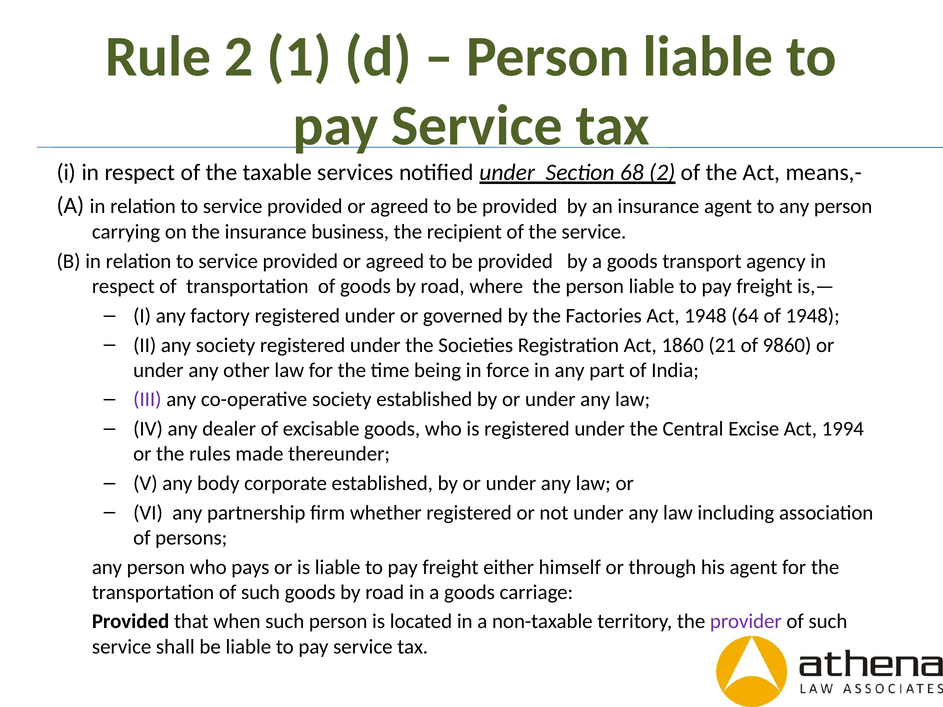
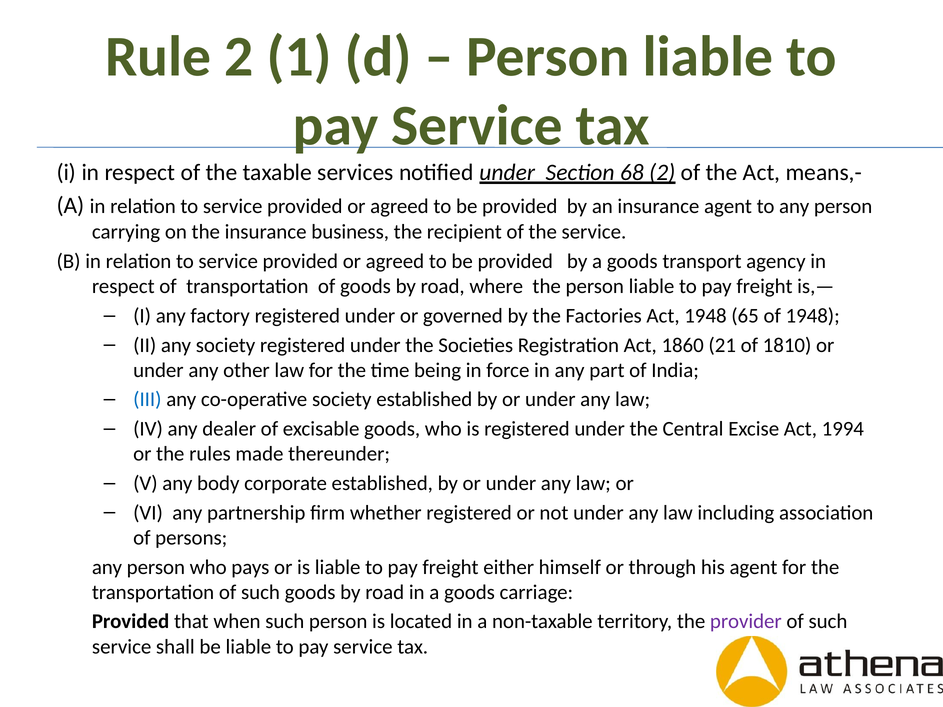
64: 64 -> 65
9860: 9860 -> 1810
III colour: purple -> blue
